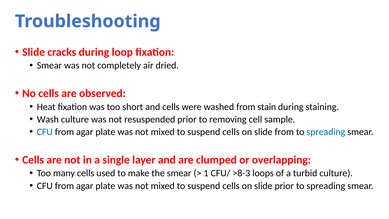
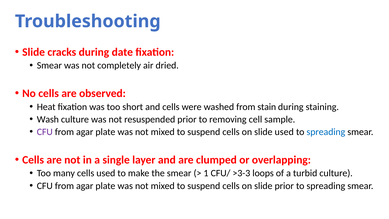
loop: loop -> date
CFU at (45, 132) colour: blue -> purple
slide from: from -> used
>8-3: >8-3 -> >3-3
